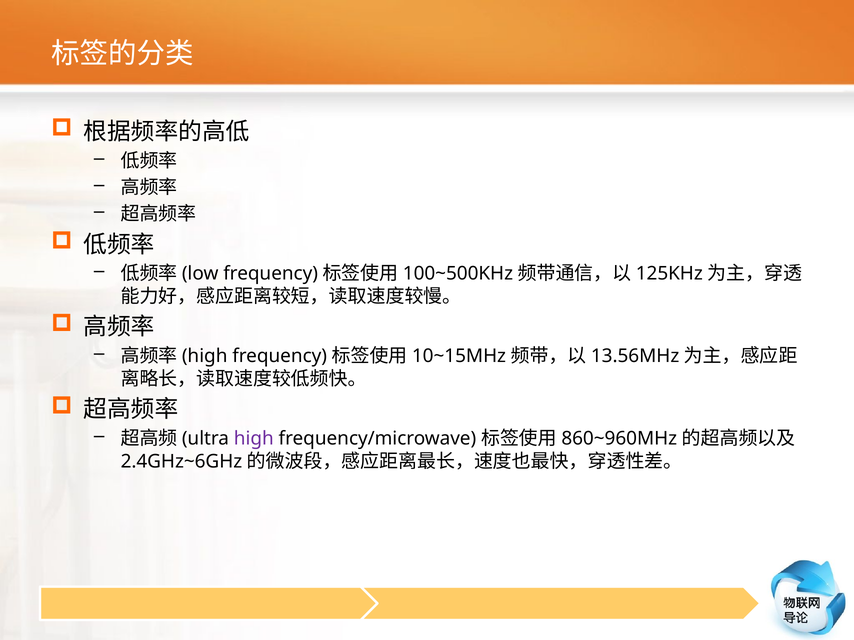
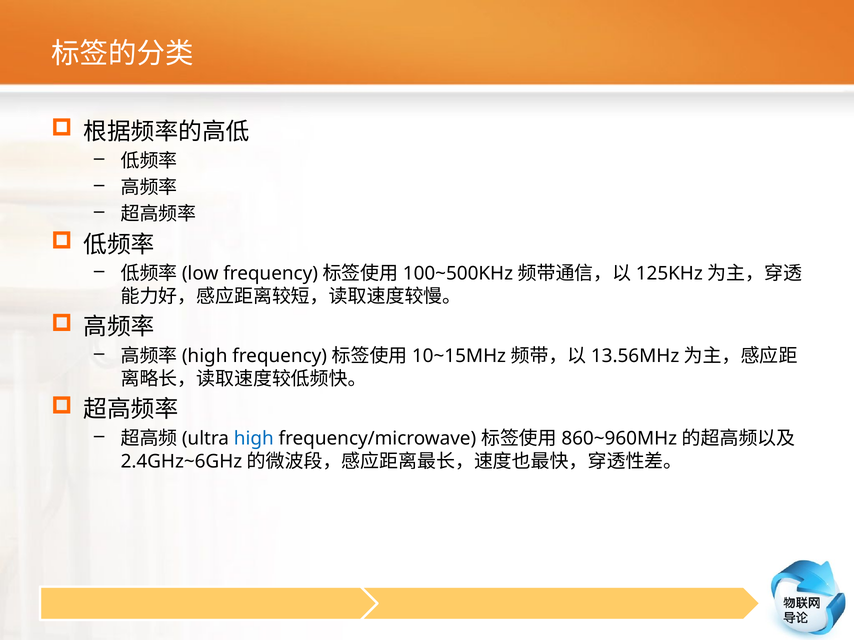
high colour: purple -> blue
